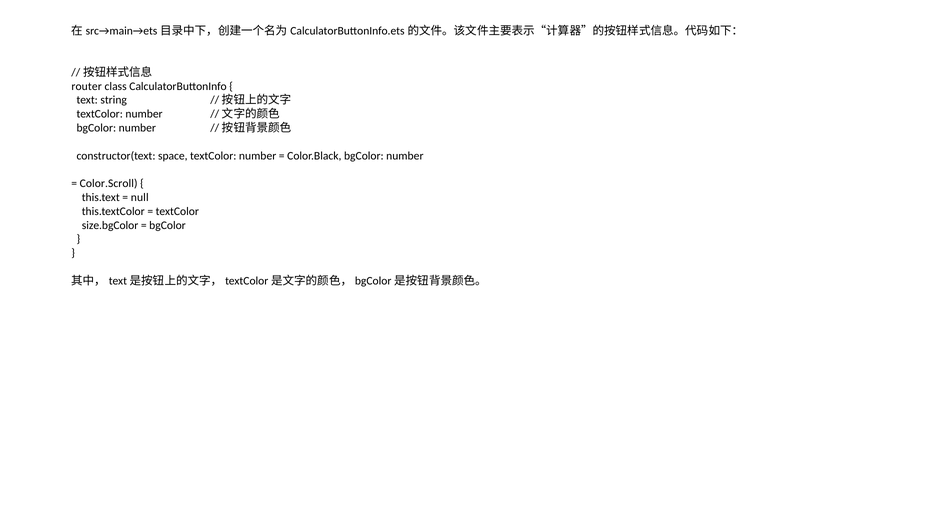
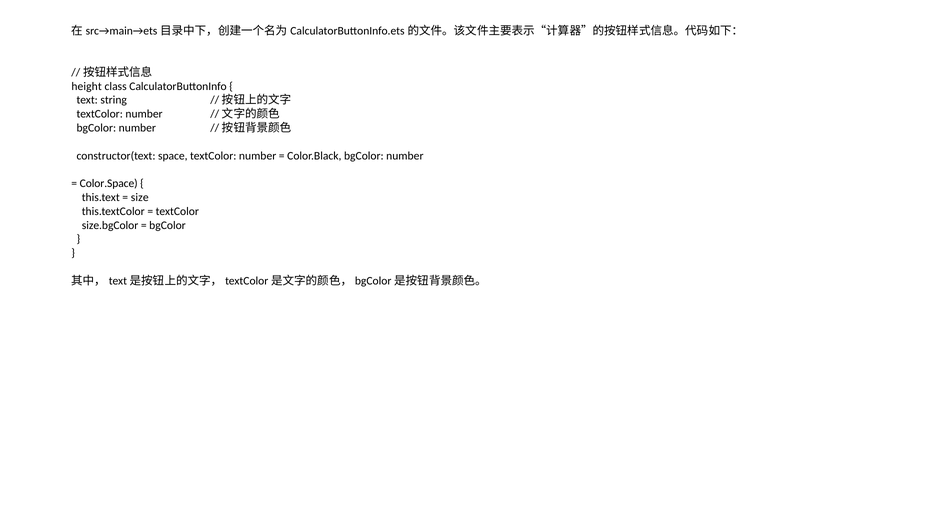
router: router -> height
Color.Scroll: Color.Scroll -> Color.Space
null: null -> size
